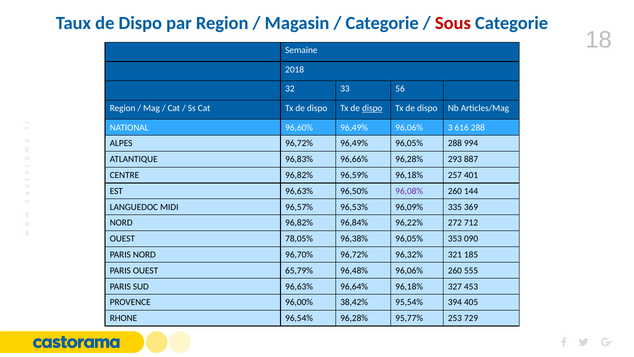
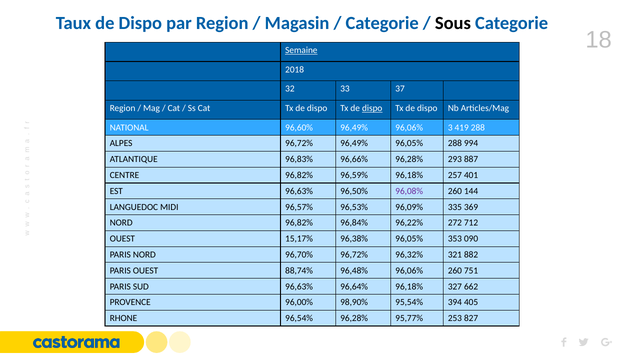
Sous colour: red -> black
Semaine underline: none -> present
56: 56 -> 37
616: 616 -> 419
78,05%: 78,05% -> 15,17%
185: 185 -> 882
65,79%: 65,79% -> 88,74%
555: 555 -> 751
453: 453 -> 662
38,42%: 38,42% -> 98,90%
729: 729 -> 827
